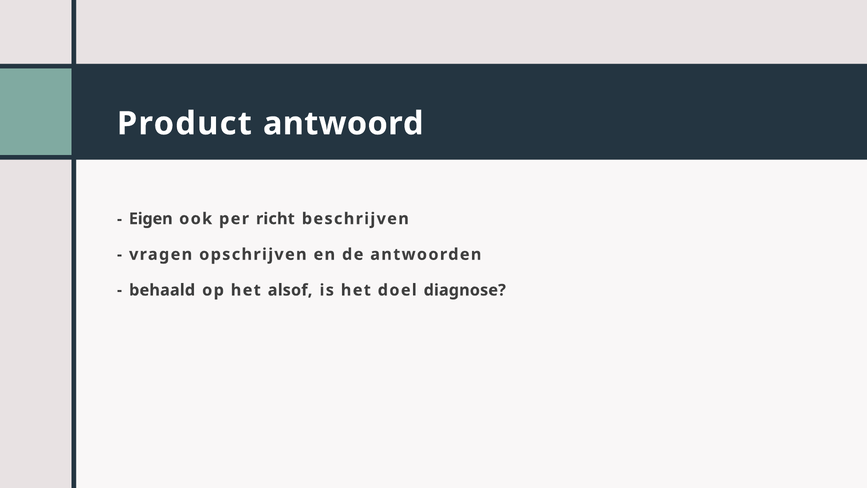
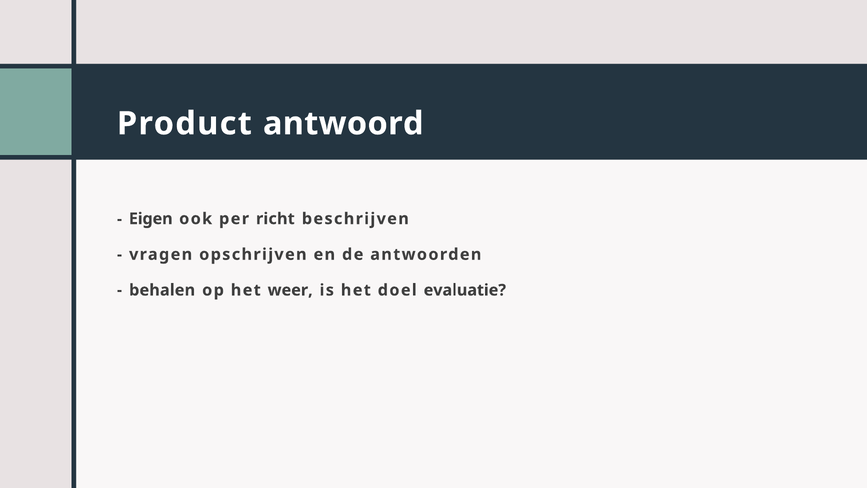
behaald: behaald -> behalen
alsof: alsof -> weer
diagnose: diagnose -> evaluatie
